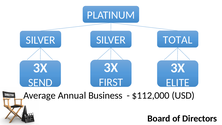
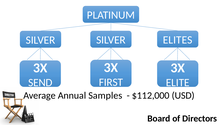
TOTAL: TOTAL -> ELITES
Business: Business -> Samples
